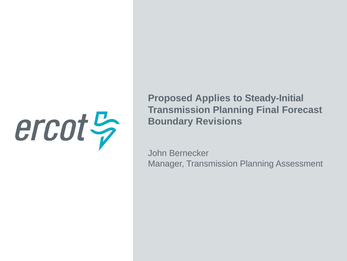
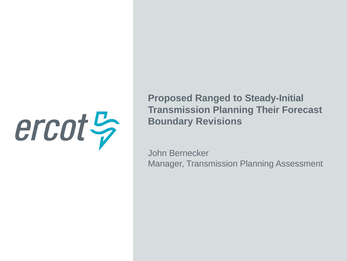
Applies: Applies -> Ranged
Final: Final -> Their
